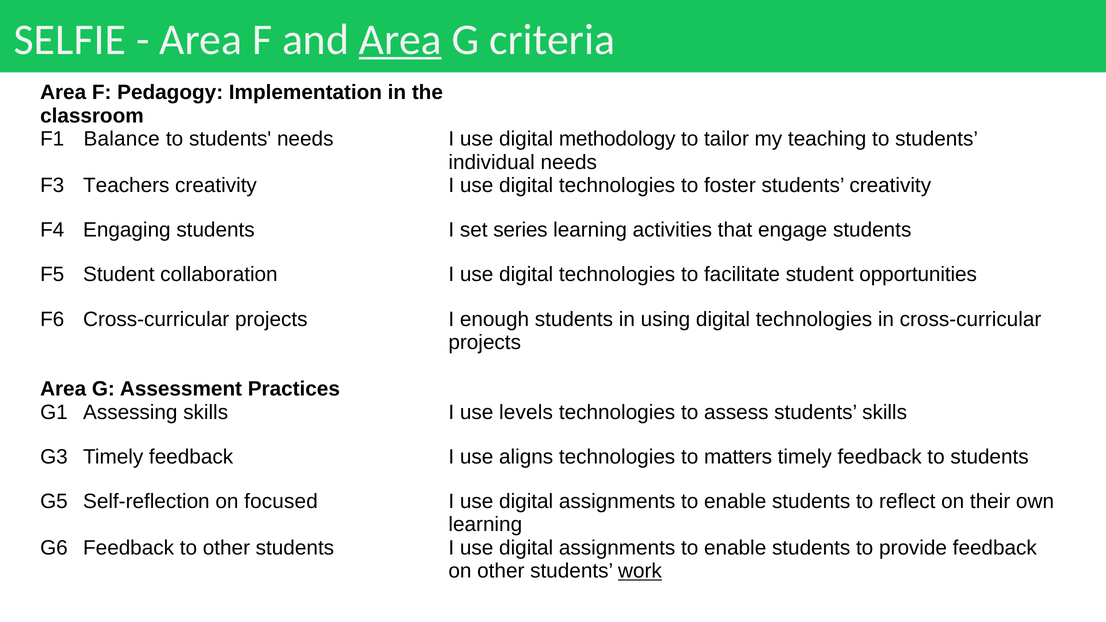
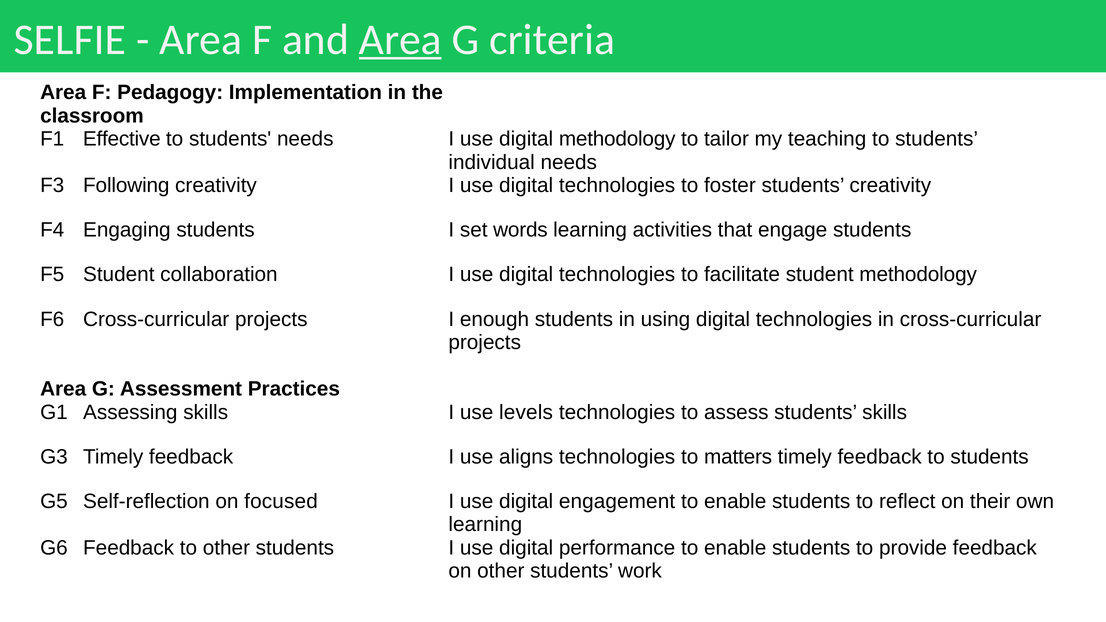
Balance: Balance -> Effective
Teachers: Teachers -> Following
series: series -> words
student opportunities: opportunities -> methodology
assignments at (617, 501): assignments -> engagement
assignments at (617, 548): assignments -> performance
work underline: present -> none
